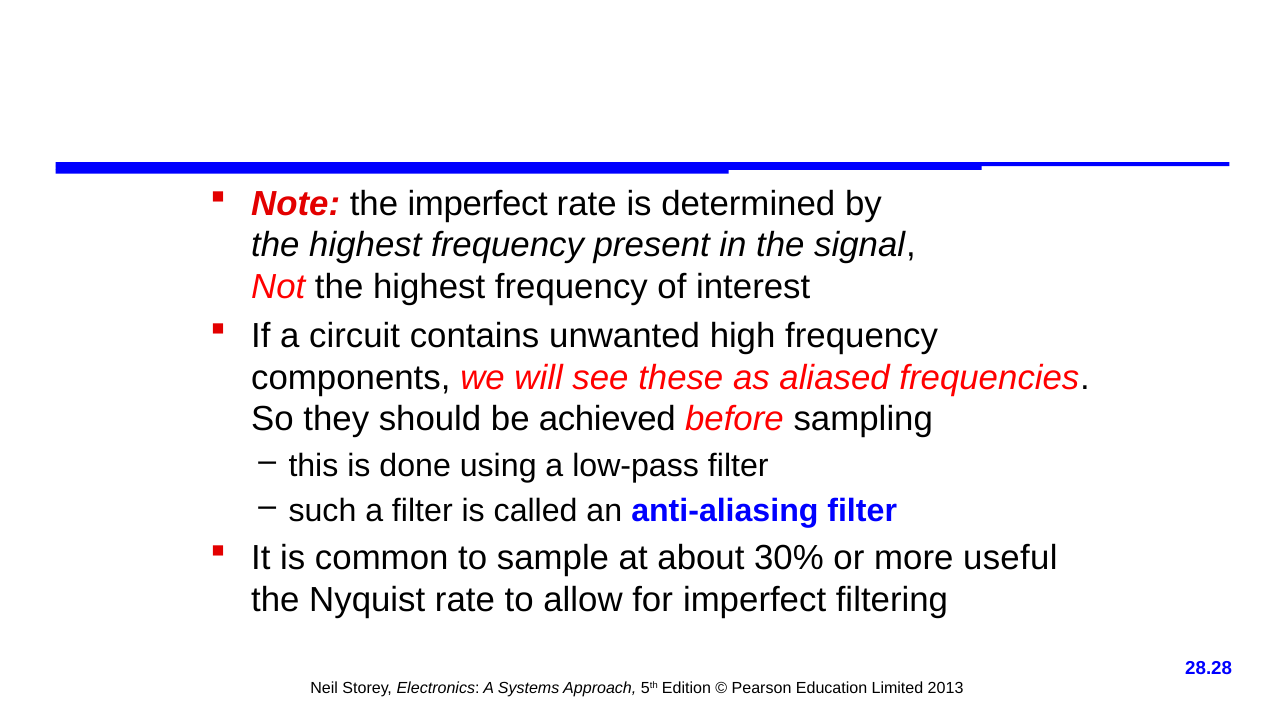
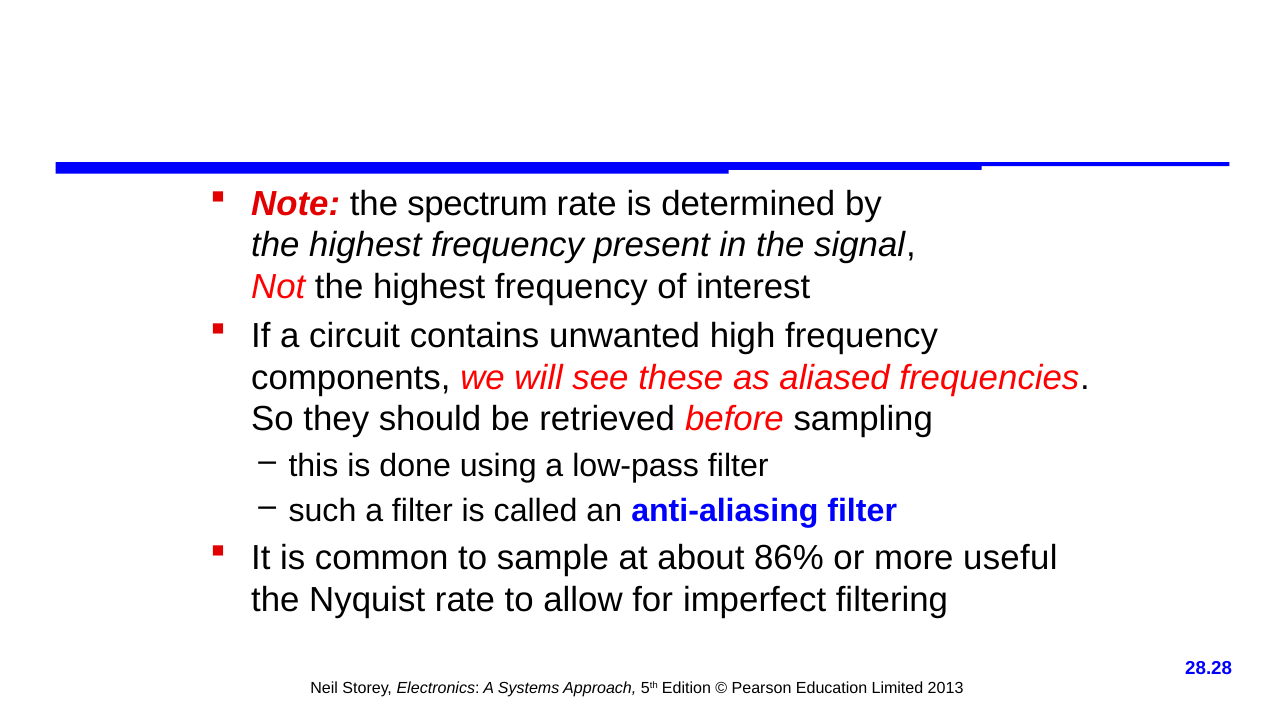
the imperfect: imperfect -> spectrum
achieved: achieved -> retrieved
30%: 30% -> 86%
